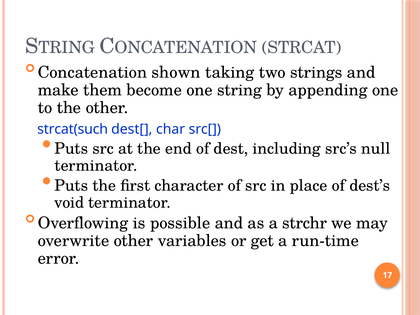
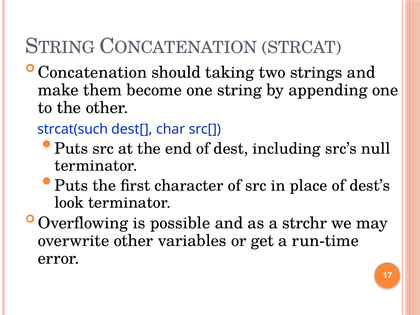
shown: shown -> should
void: void -> look
